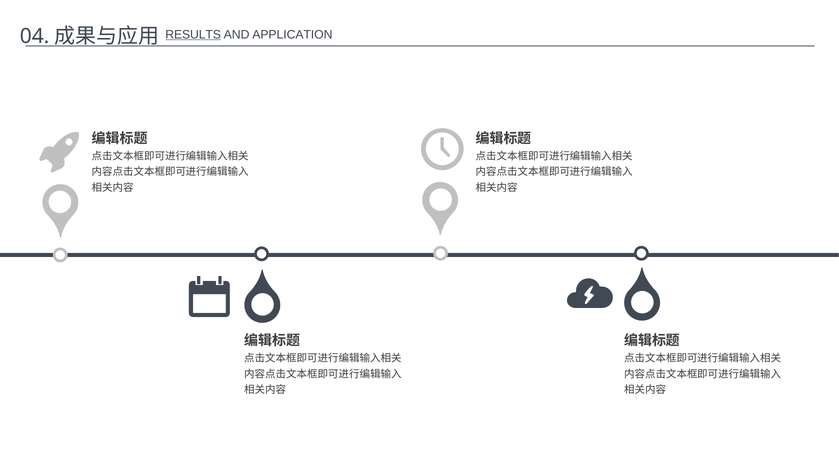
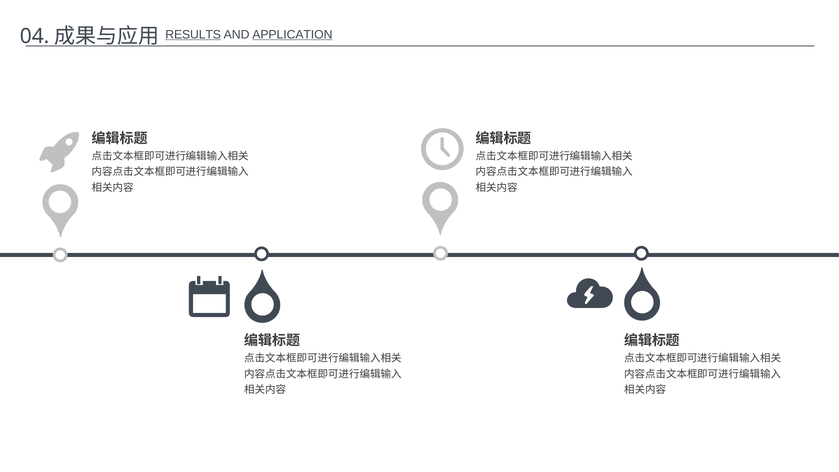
APPLICATION underline: none -> present
